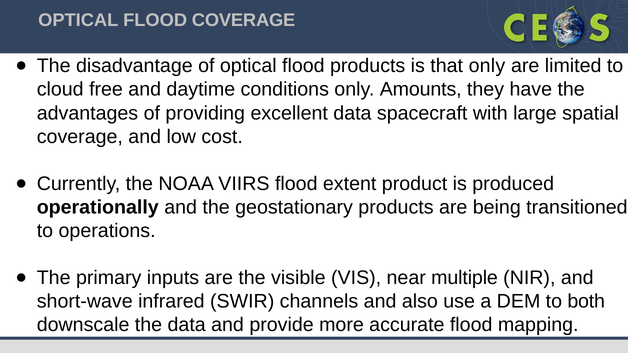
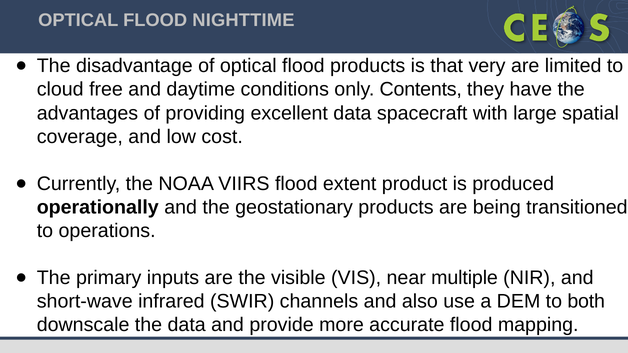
FLOOD COVERAGE: COVERAGE -> NIGHTTIME
that only: only -> very
Amounts: Amounts -> Contents
